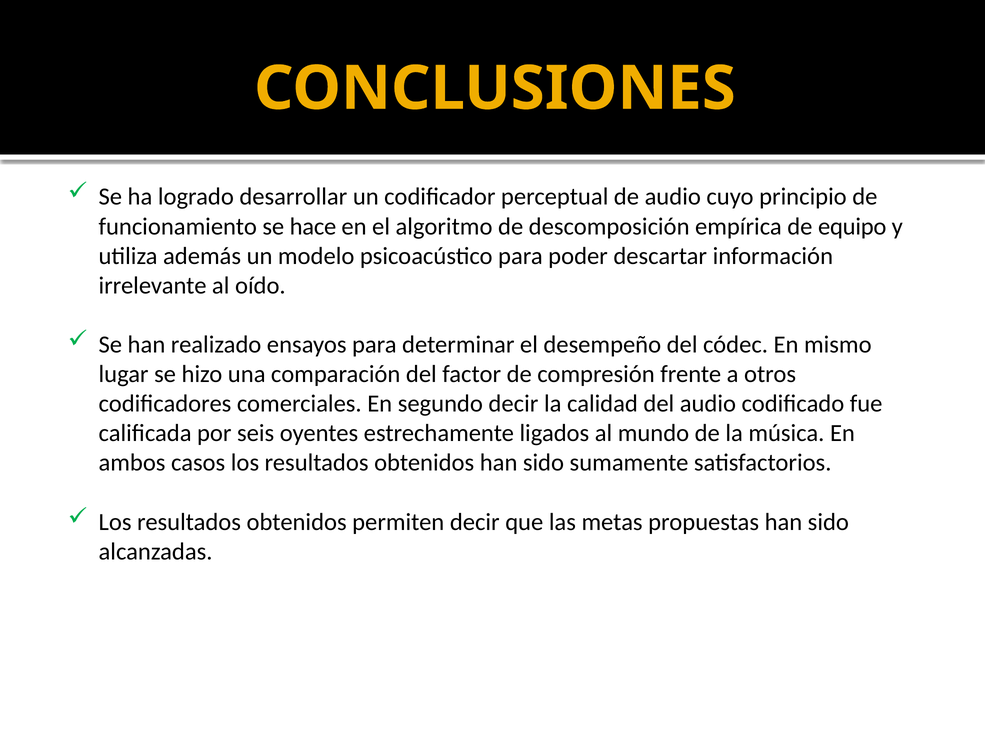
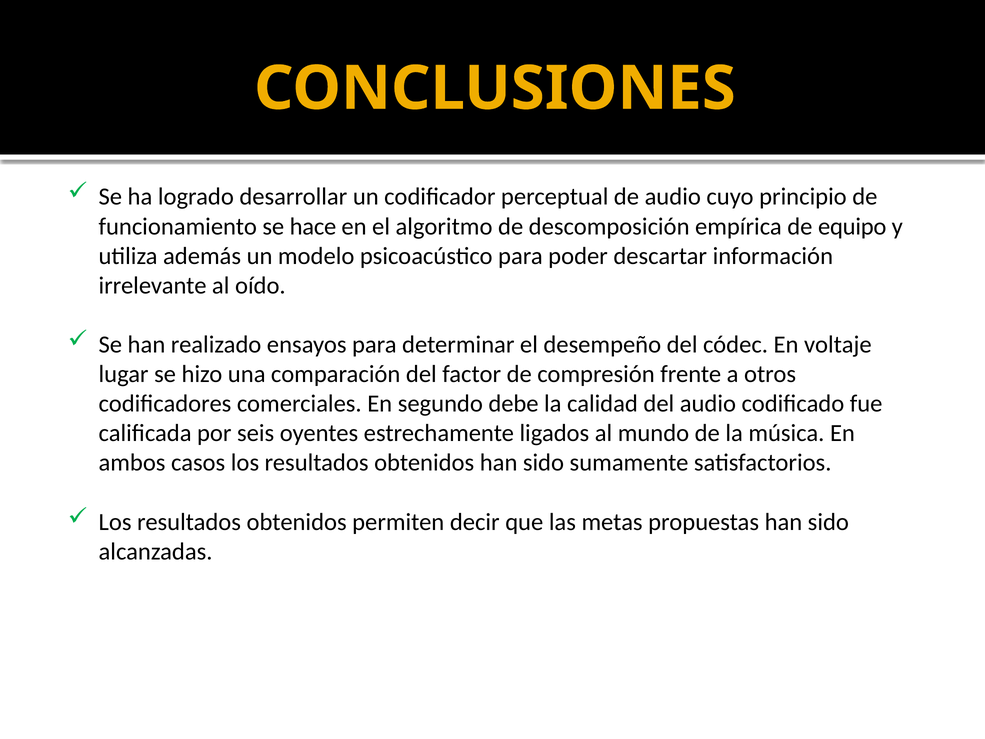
mismo: mismo -> voltaje
segundo decir: decir -> debe
